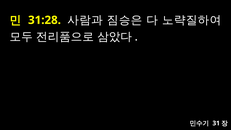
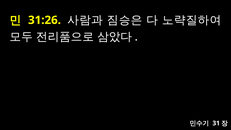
31:28: 31:28 -> 31:26
